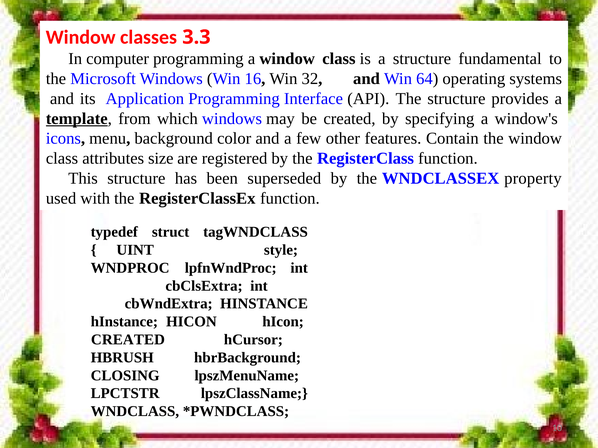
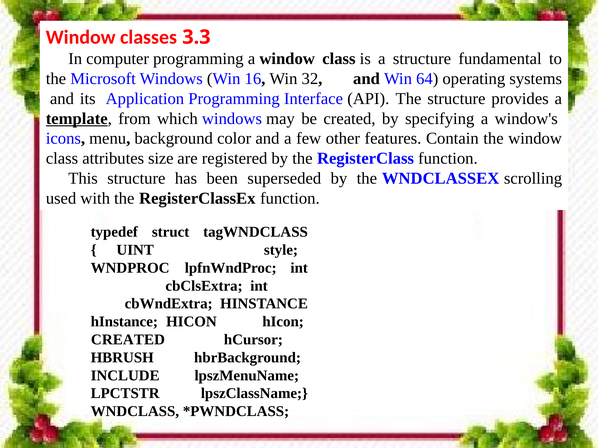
property: property -> scrolling
CLOSING: CLOSING -> INCLUDE
